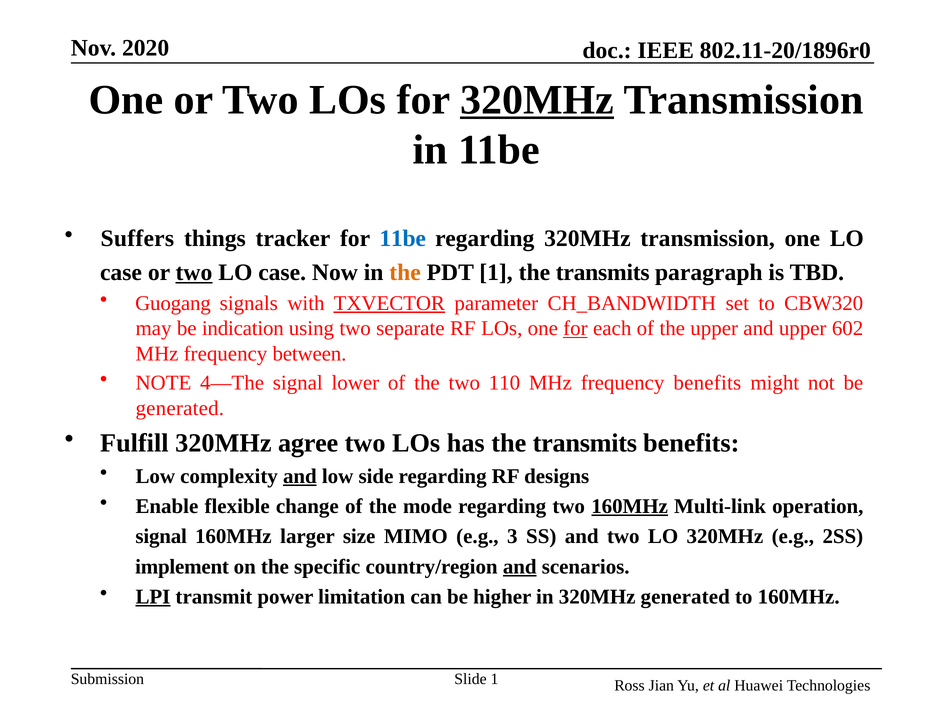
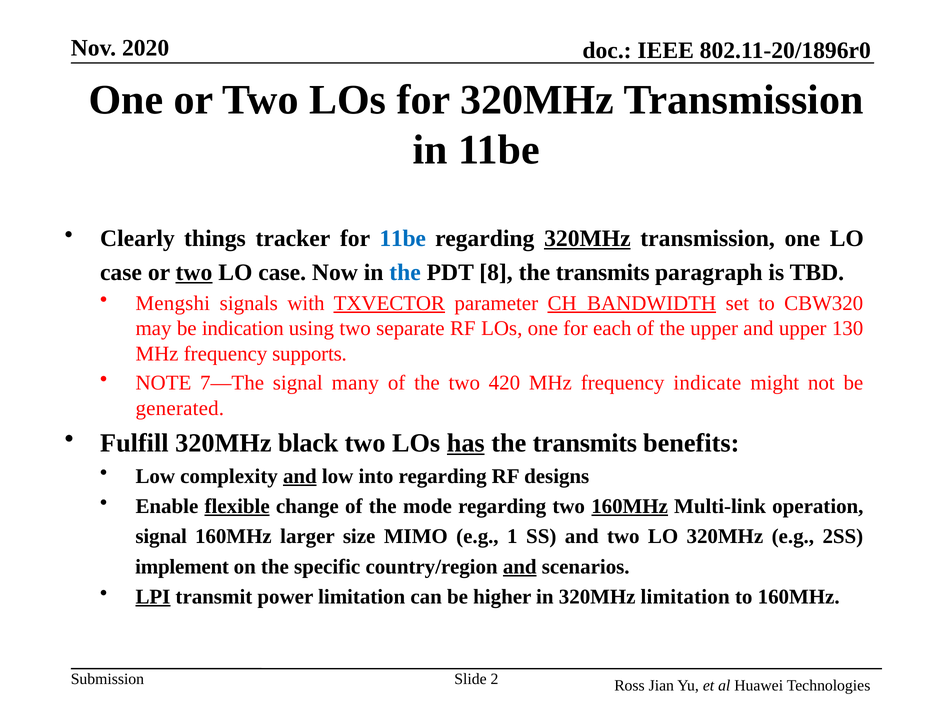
320MHz at (537, 100) underline: present -> none
Suffers: Suffers -> Clearly
320MHz at (587, 239) underline: none -> present
the at (405, 273) colour: orange -> blue
PDT 1: 1 -> 8
Guogang: Guogang -> Mengshi
CH_BANDWIDTH underline: none -> present
for at (575, 329) underline: present -> none
602: 602 -> 130
between: between -> supports
4—The: 4—The -> 7—The
lower: lower -> many
110: 110 -> 420
frequency benefits: benefits -> indicate
agree: agree -> black
has underline: none -> present
side: side -> into
flexible underline: none -> present
3: 3 -> 1
320MHz generated: generated -> limitation
Slide 1: 1 -> 2
